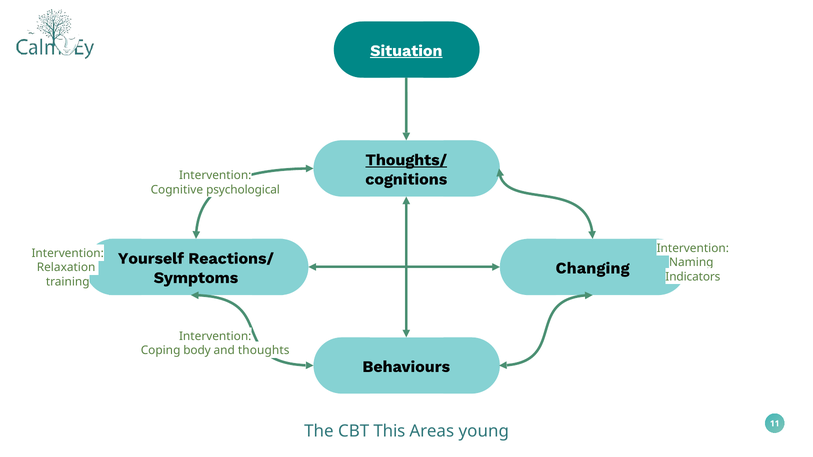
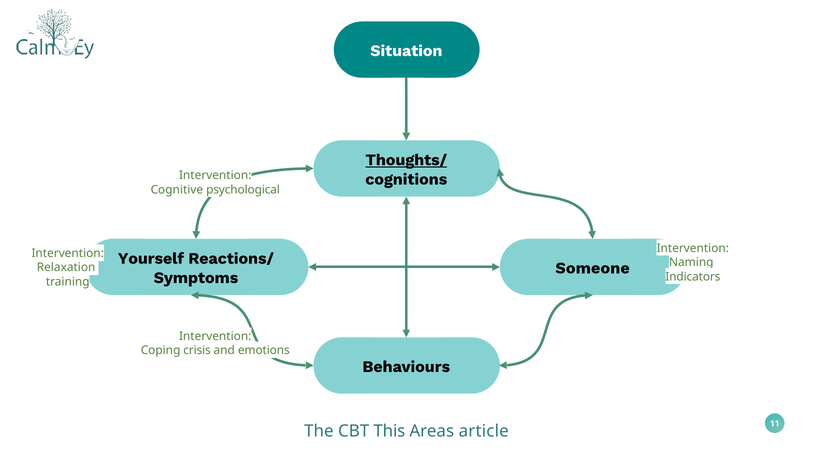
Situation underline: present -> none
Changing: Changing -> Someone
body: body -> crisis
thoughts: thoughts -> emotions
young: young -> article
